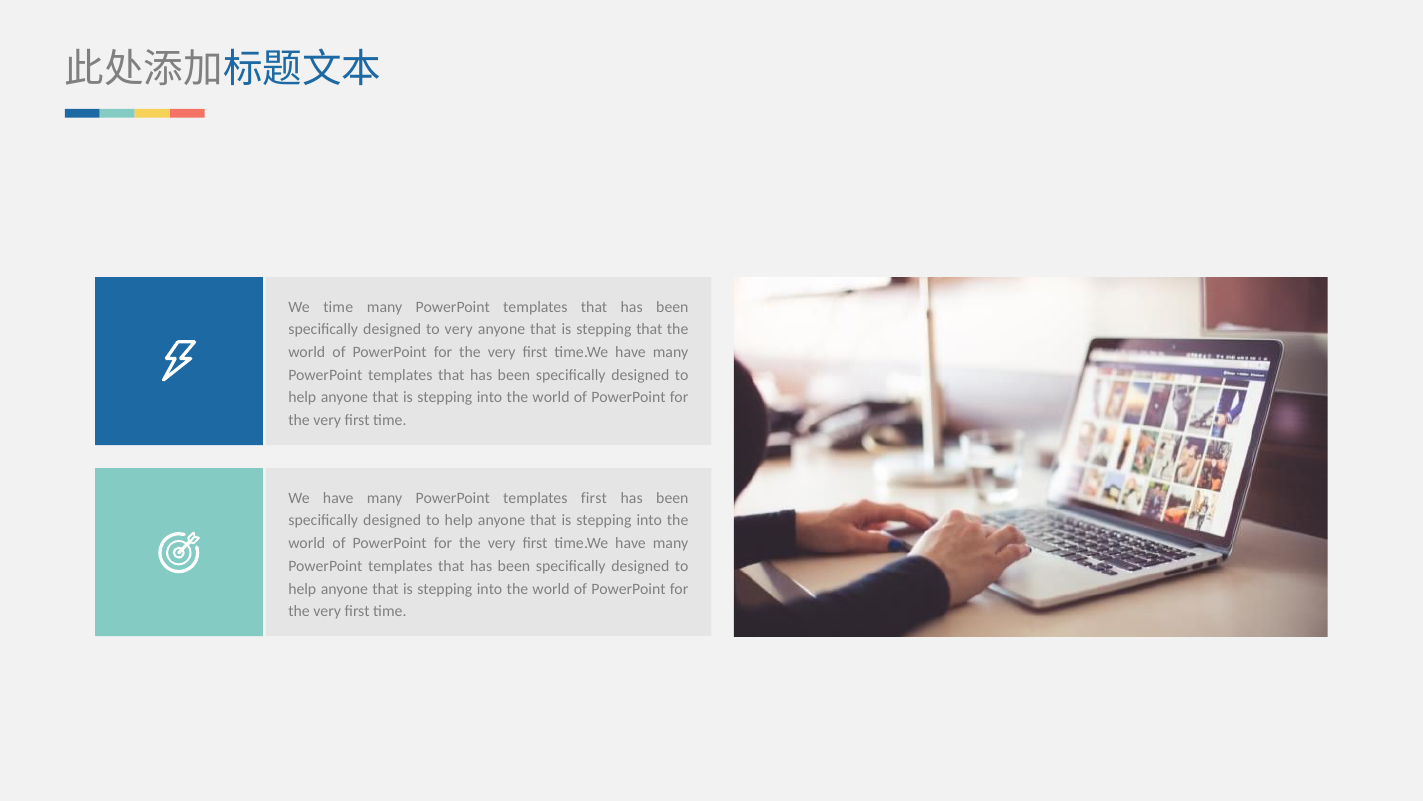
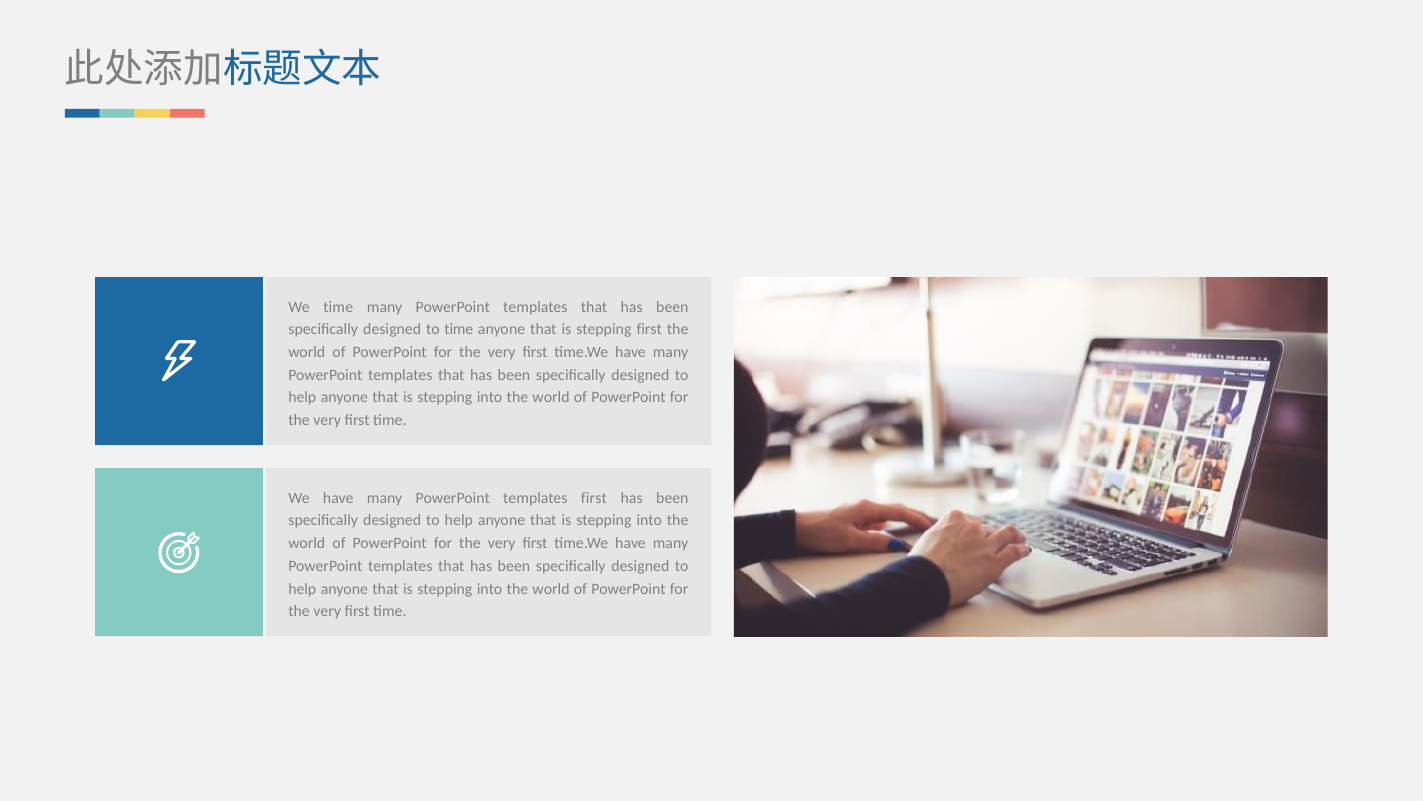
to very: very -> time
stepping that: that -> first
